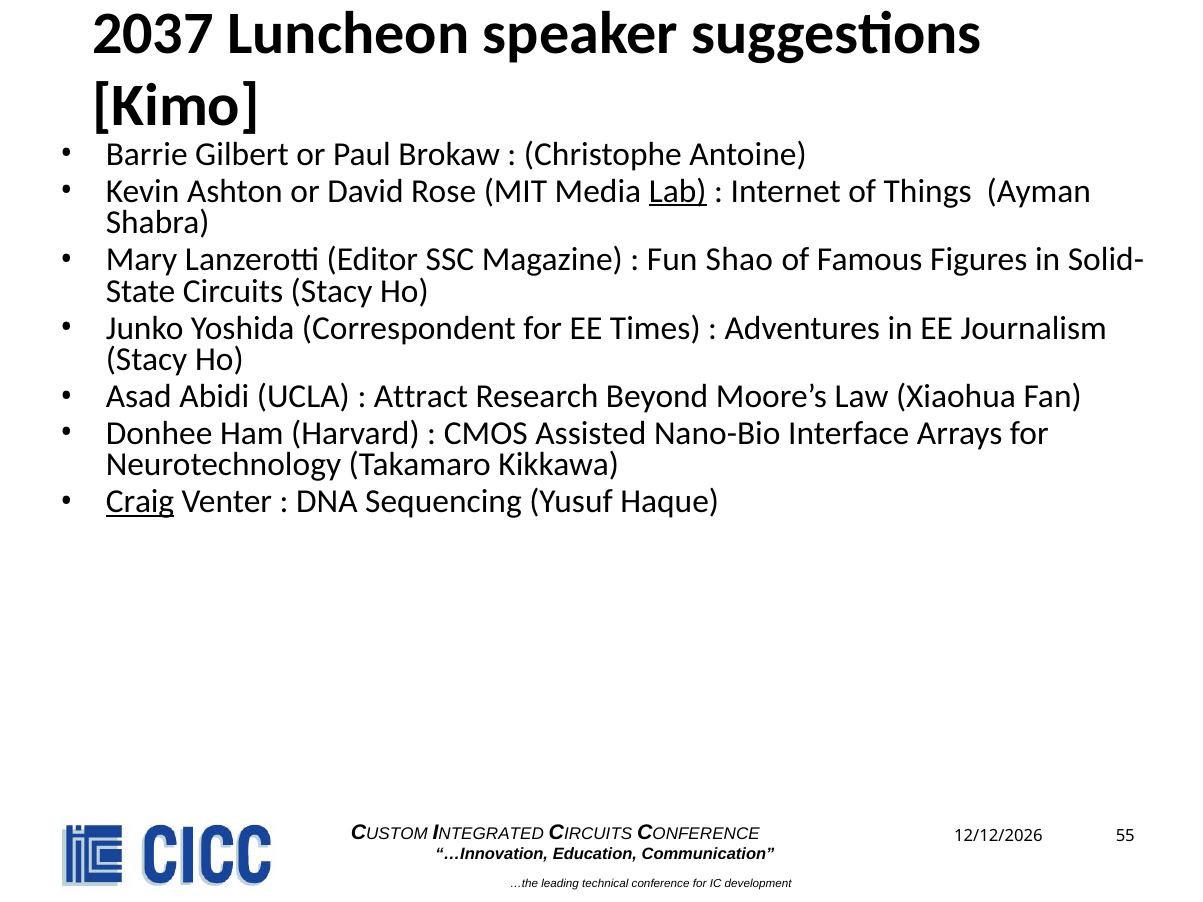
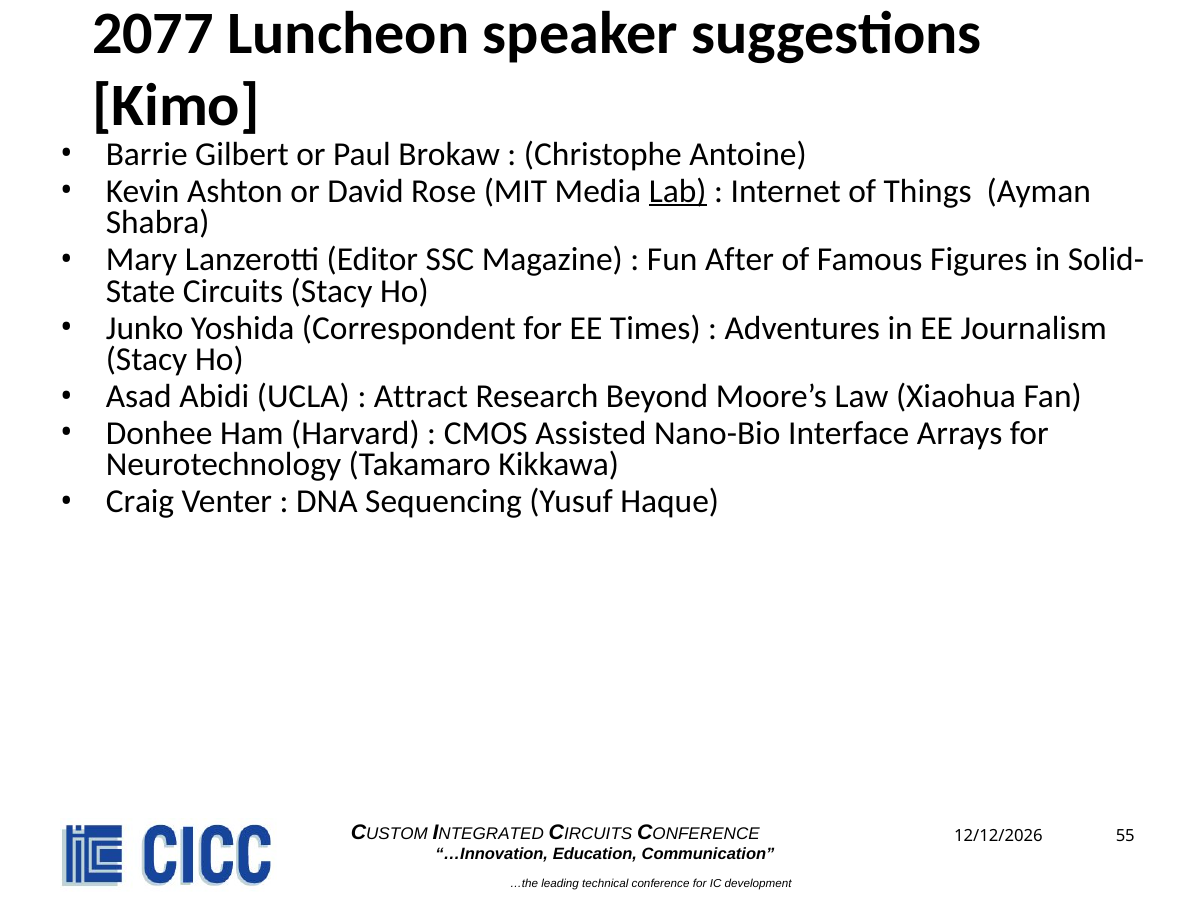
2037: 2037 -> 2077
Shao: Shao -> After
Craig underline: present -> none
